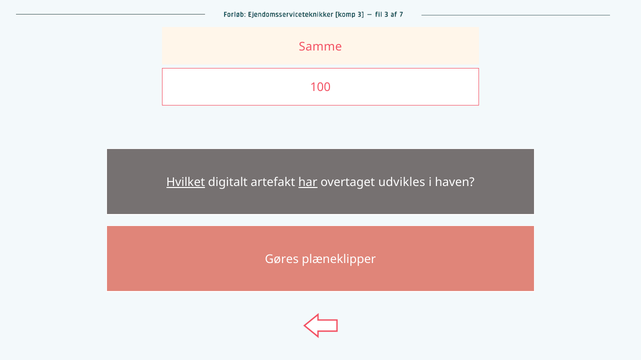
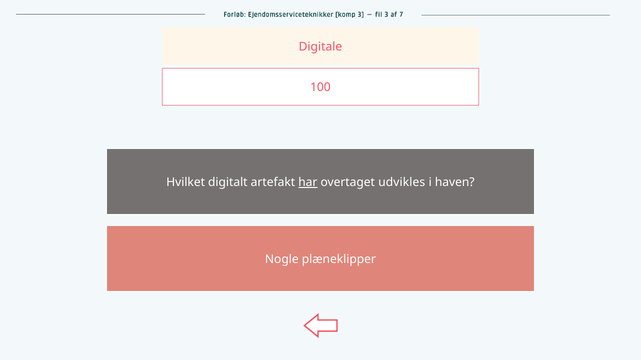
Samme: Samme -> Digitale
Hvilket underline: present -> none
Gøres: Gøres -> Nogle
